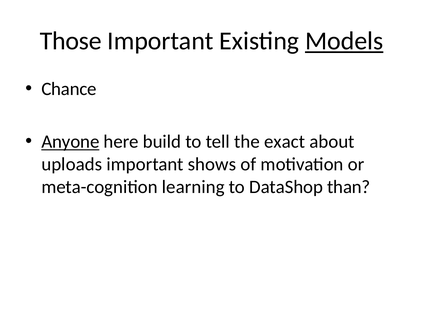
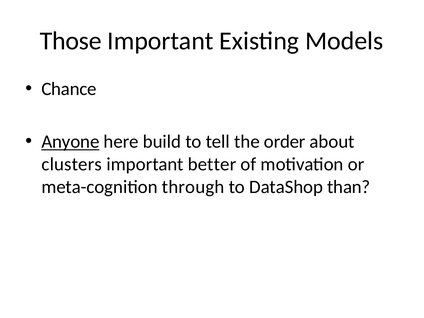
Models underline: present -> none
exact: exact -> order
uploads: uploads -> clusters
shows: shows -> better
learning: learning -> through
